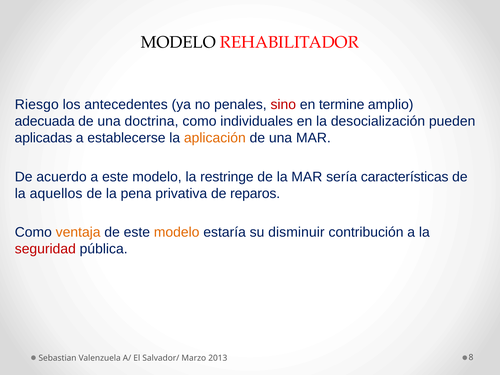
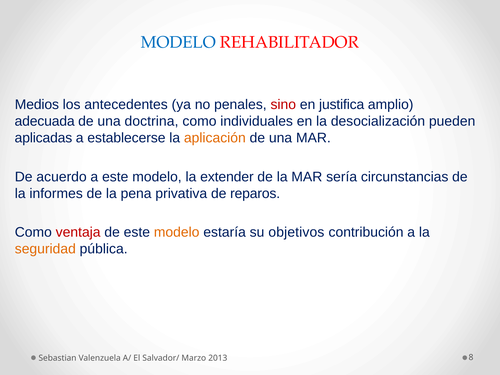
MODELO at (178, 42) colour: black -> blue
Riesgo: Riesgo -> Medios
termine: termine -> justifica
restringe: restringe -> extender
características: características -> circunstancias
aquellos: aquellos -> informes
ventaja colour: orange -> red
disminuir: disminuir -> objetivos
seguridad colour: red -> orange
